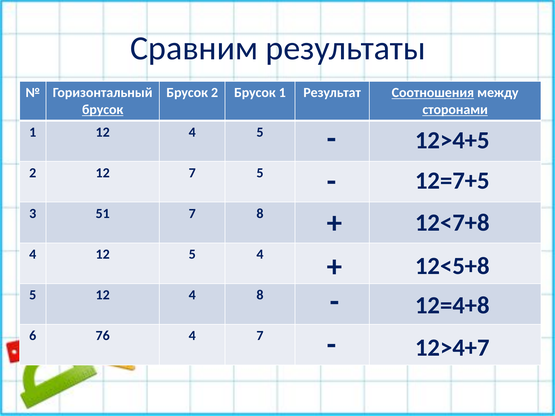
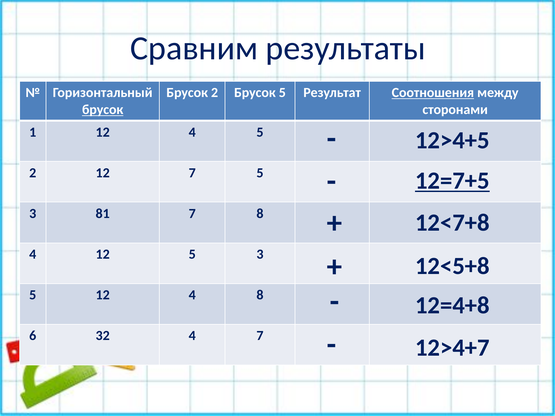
Брусок 1: 1 -> 5
сторонами underline: present -> none
12=7+5 underline: none -> present
51: 51 -> 81
12 5 4: 4 -> 3
76: 76 -> 32
